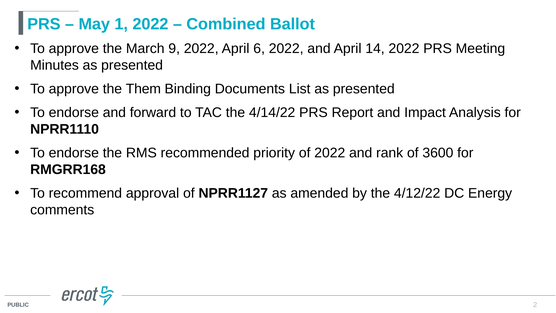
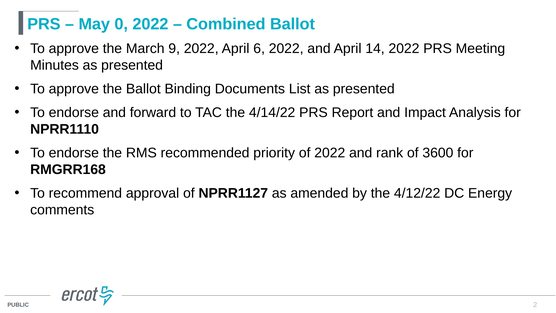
1: 1 -> 0
the Them: Them -> Ballot
